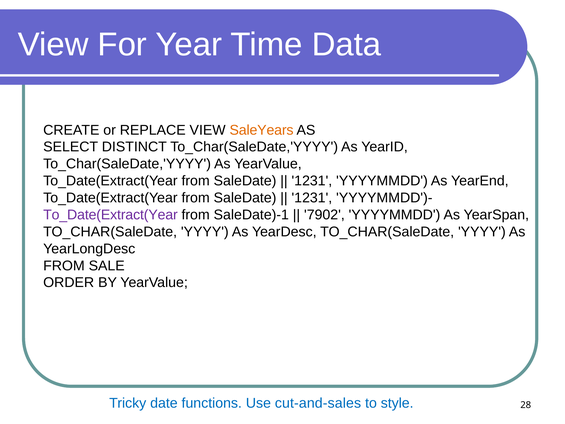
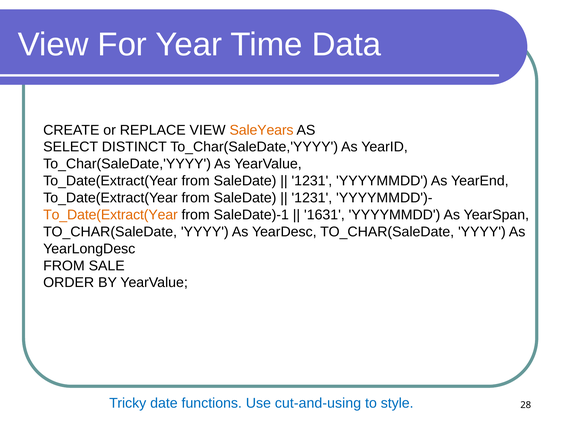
To_Date(Extract(Year at (110, 215) colour: purple -> orange
7902: 7902 -> 1631
cut-and-sales: cut-and-sales -> cut-and-using
